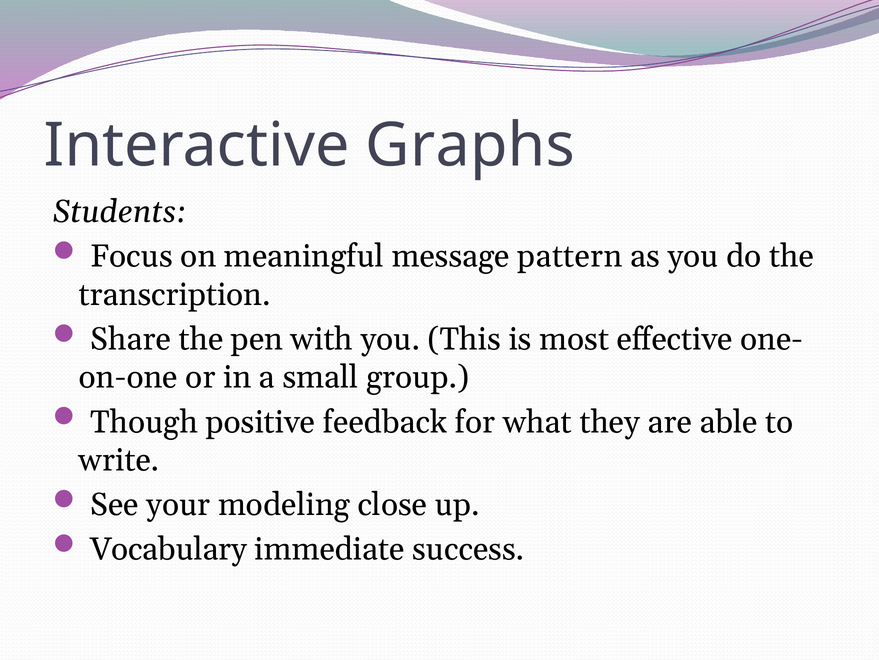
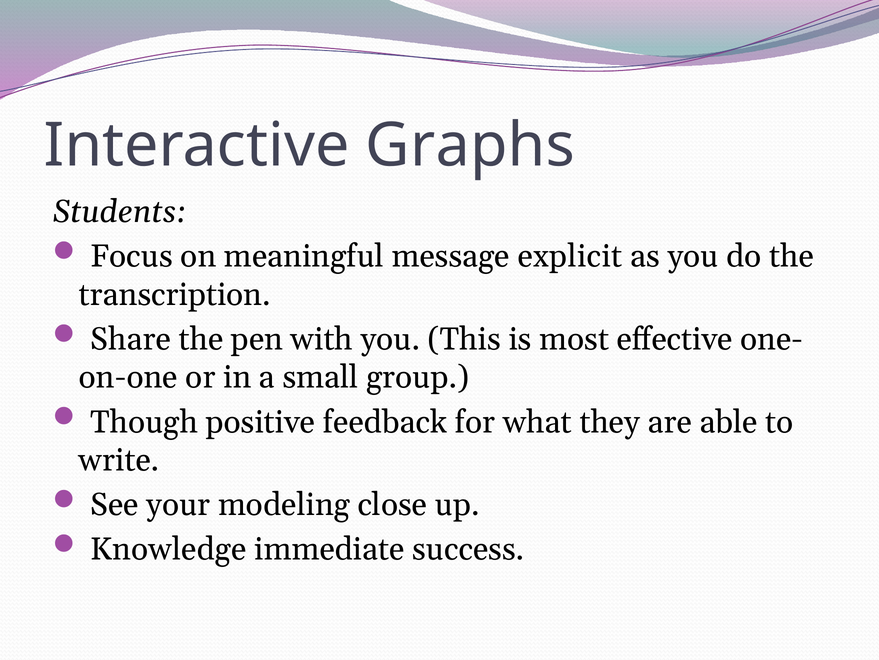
pattern: pattern -> explicit
Vocabulary: Vocabulary -> Knowledge
